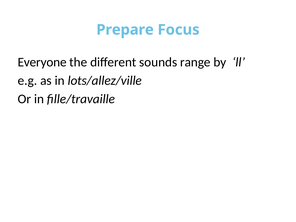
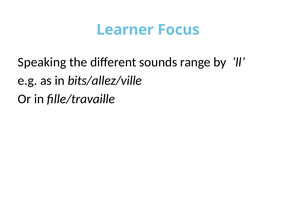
Prepare: Prepare -> Learner
Everyone: Everyone -> Speaking
lots/allez/ville: lots/allez/ville -> bits/allez/ville
